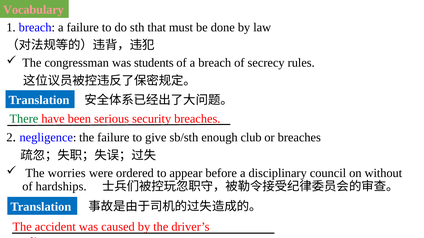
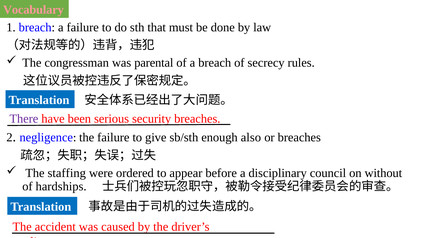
students: students -> parental
There colour: green -> purple
club: club -> also
worries: worries -> staffing
